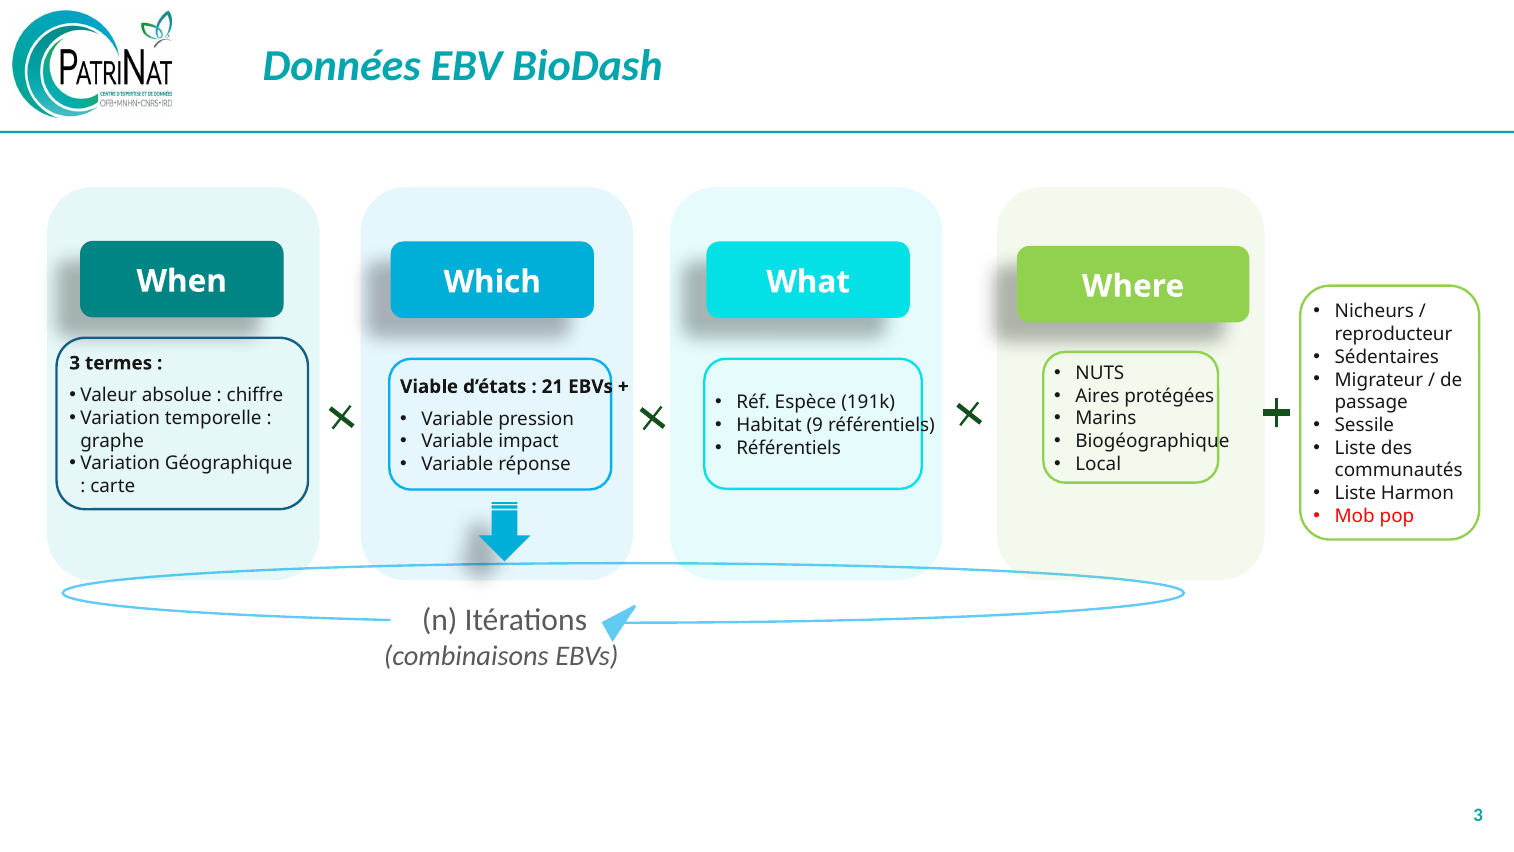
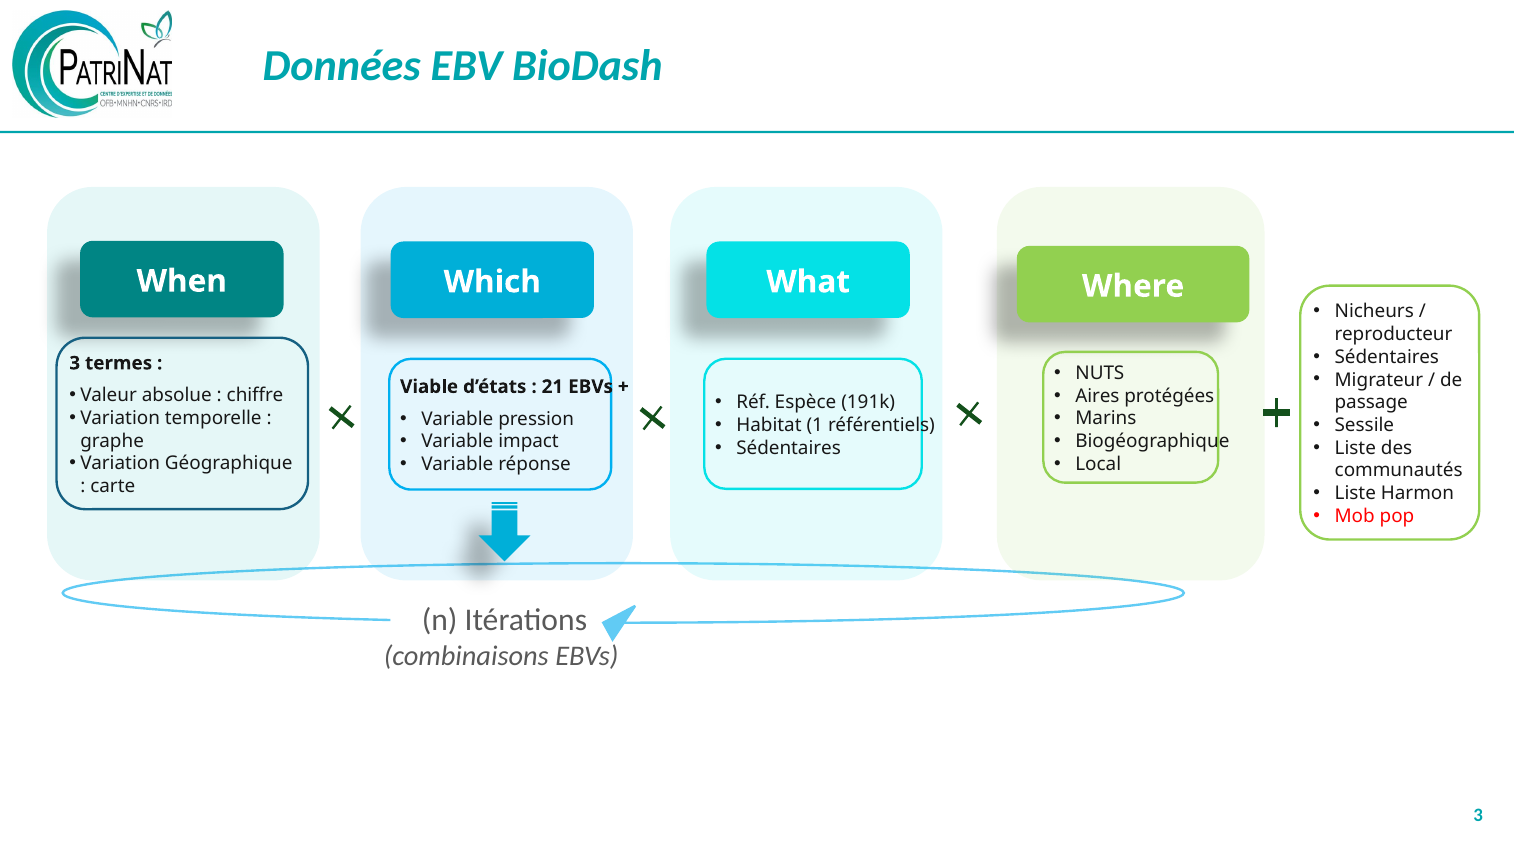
9: 9 -> 1
Référentiels at (789, 448): Référentiels -> Sédentaires
